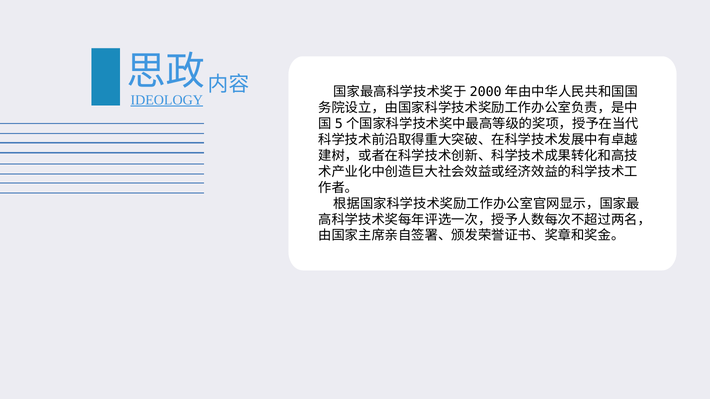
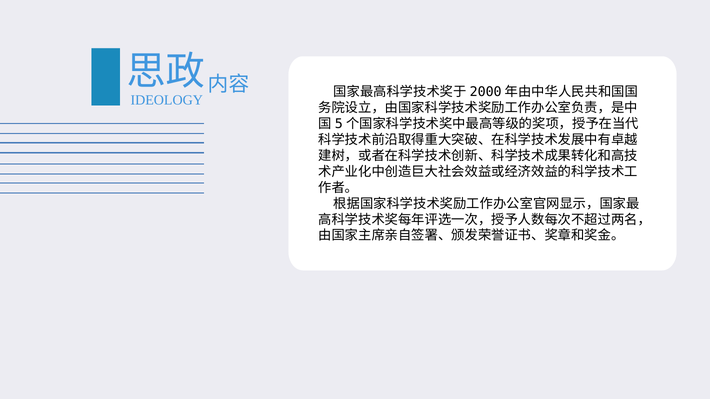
IDEOLOGY underline: present -> none
